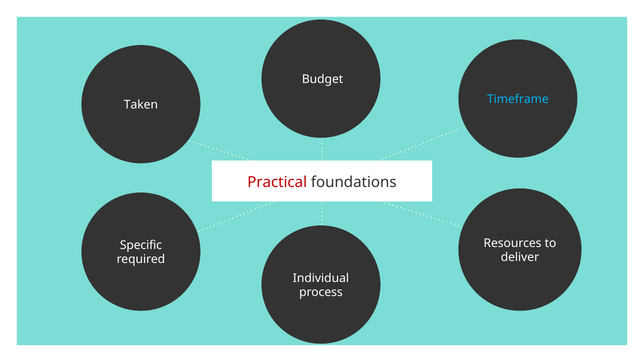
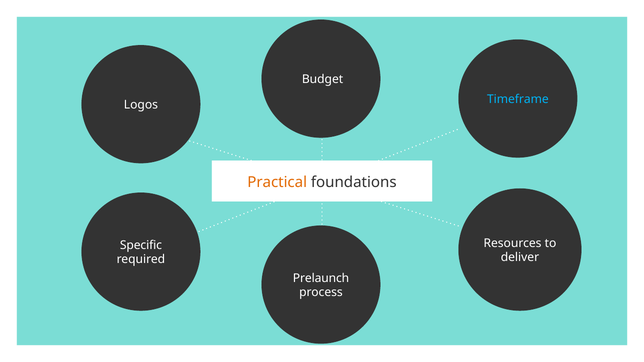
Taken: Taken -> Logos
Practical colour: red -> orange
Individual: Individual -> Prelaunch
